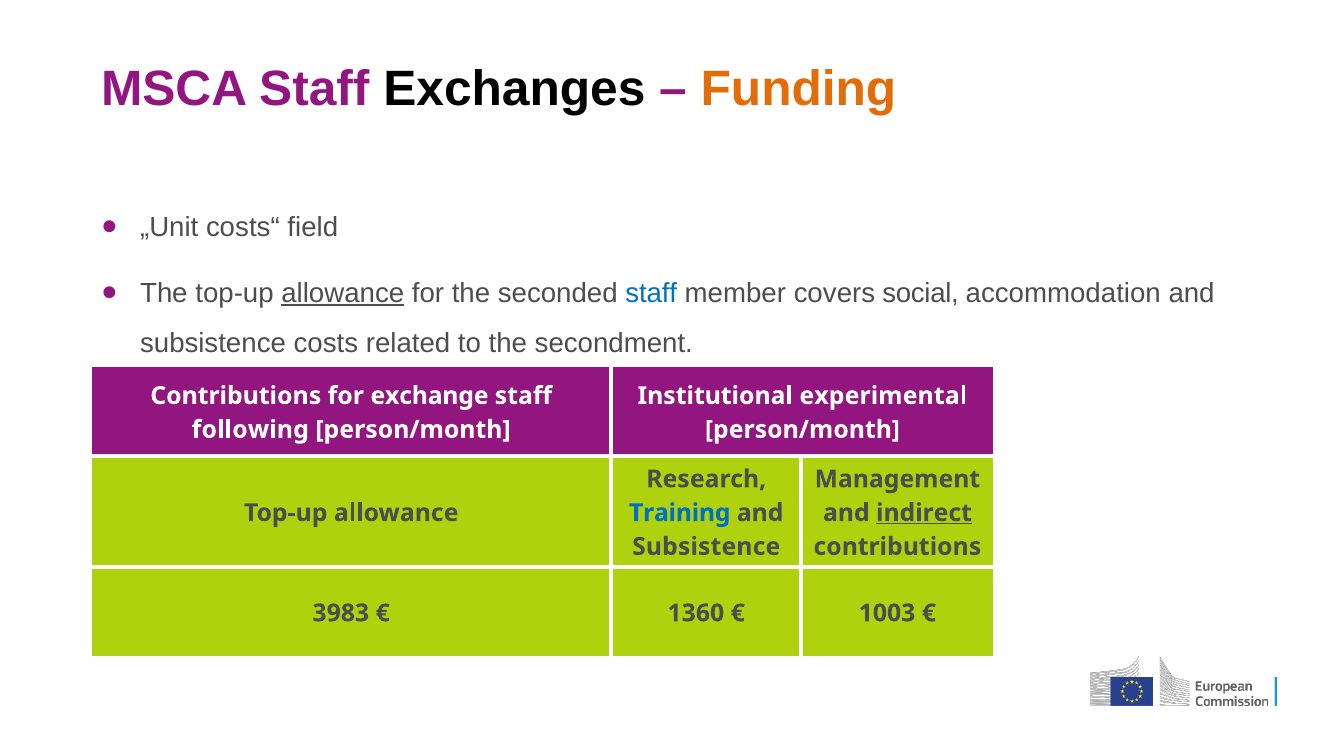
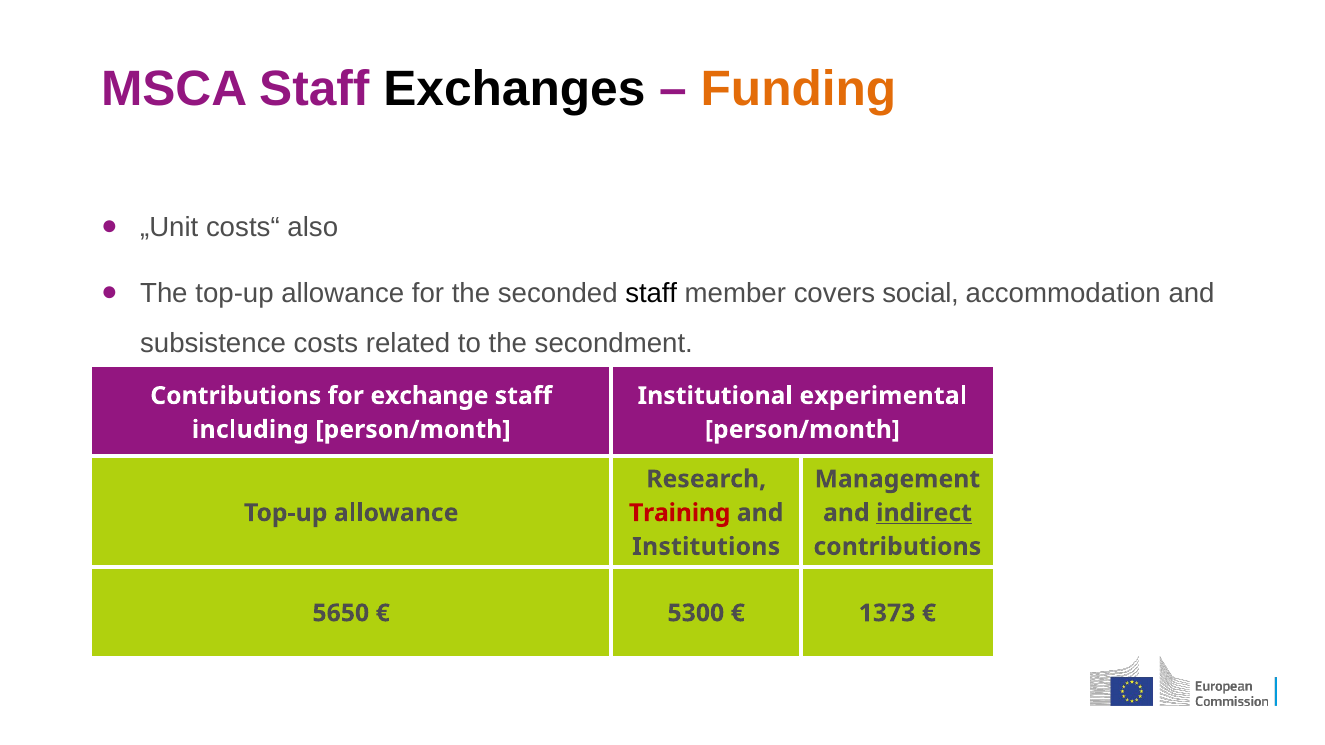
field: field -> also
allowance at (343, 293) underline: present -> none
staff at (651, 293) colour: blue -> black
following: following -> including
Training colour: blue -> red
Subsistence at (706, 547): Subsistence -> Institutions
3983: 3983 -> 5650
1360: 1360 -> 5300
1003: 1003 -> 1373
